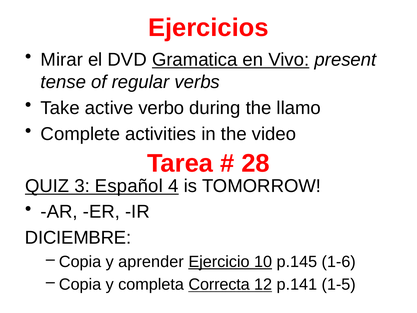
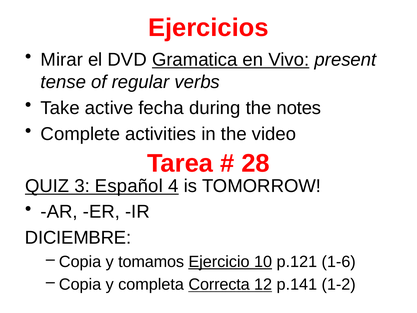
verbo: verbo -> fecha
llamo: llamo -> notes
aprender: aprender -> tomamos
p.145: p.145 -> p.121
1-5: 1-5 -> 1-2
